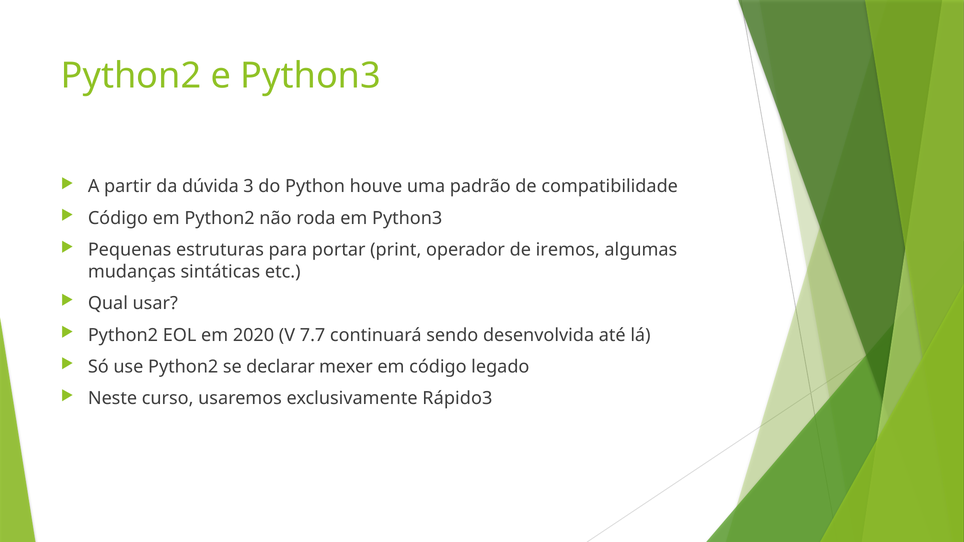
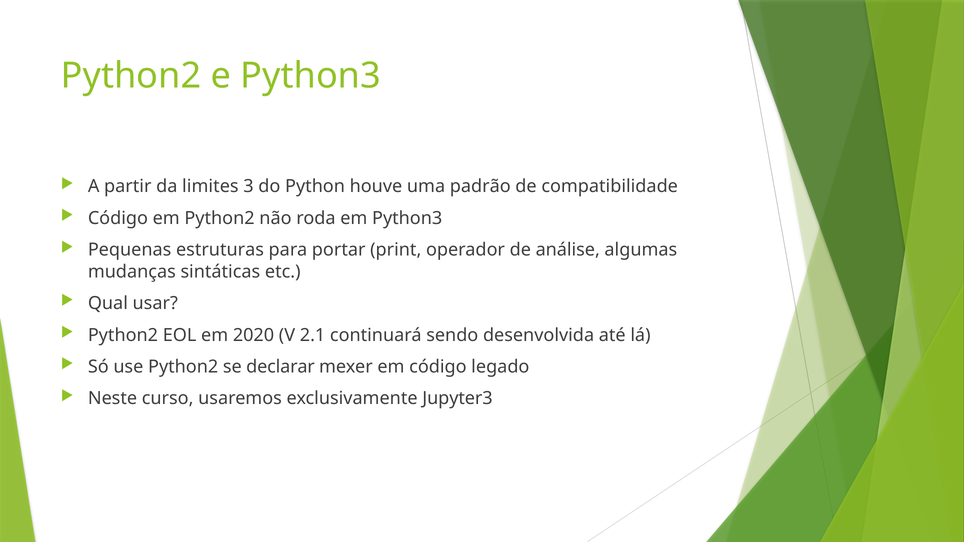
dúvida: dúvida -> limites
iremos: iremos -> análise
7.7: 7.7 -> 2.1
Rápido3: Rápido3 -> Jupyter3
